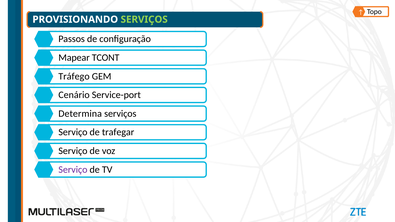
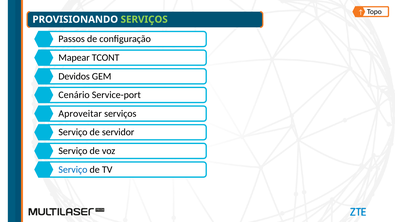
Tráfego: Tráfego -> Devidos
Determina: Determina -> Aproveitar
trafegar: trafegar -> servidor
Serviço at (73, 170) colour: purple -> blue
